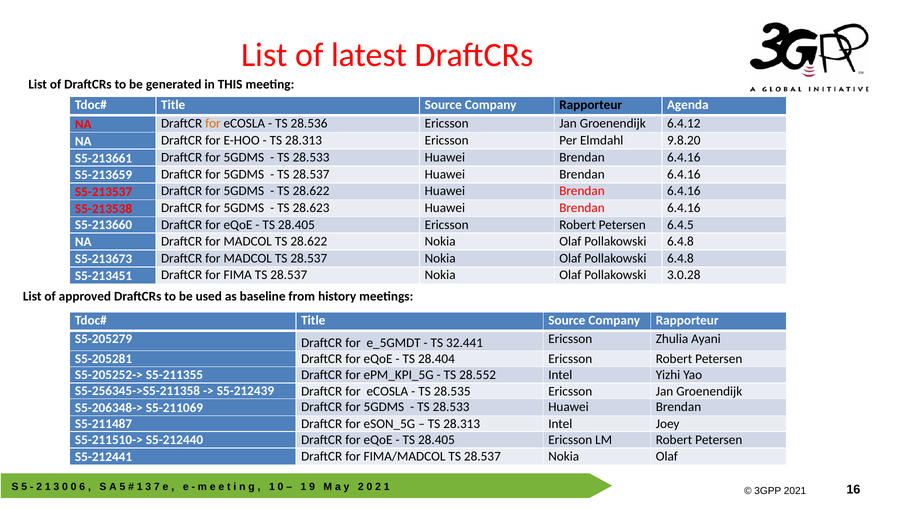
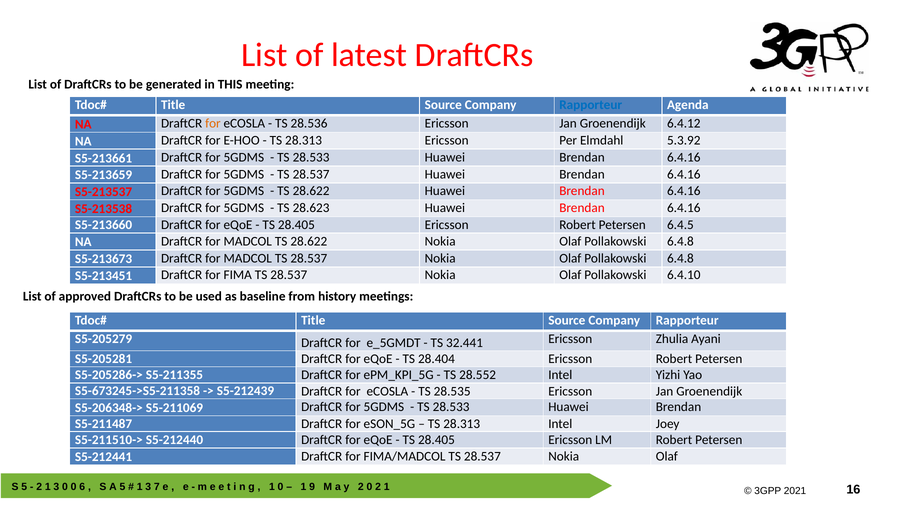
Rapporteur at (591, 105) colour: black -> blue
9.8.20: 9.8.20 -> 5.3.92
3.0.28: 3.0.28 -> 6.4.10
S5-205252->: S5-205252-> -> S5-205286->
S5-256345->S5-211358: S5-256345->S5-211358 -> S5-673245->S5-211358
